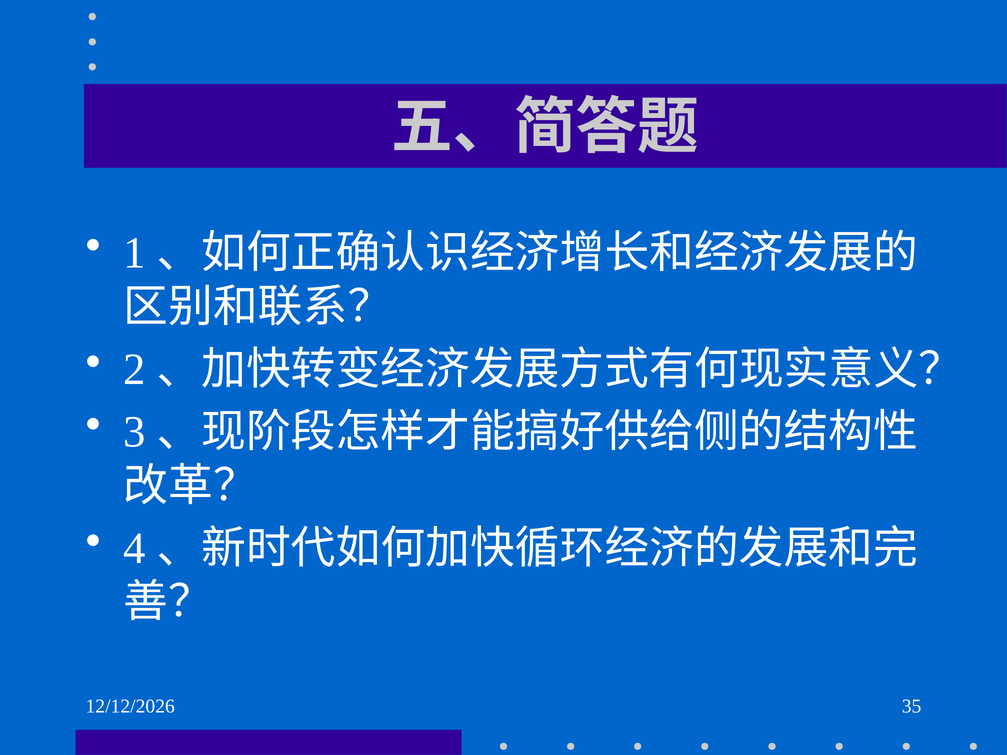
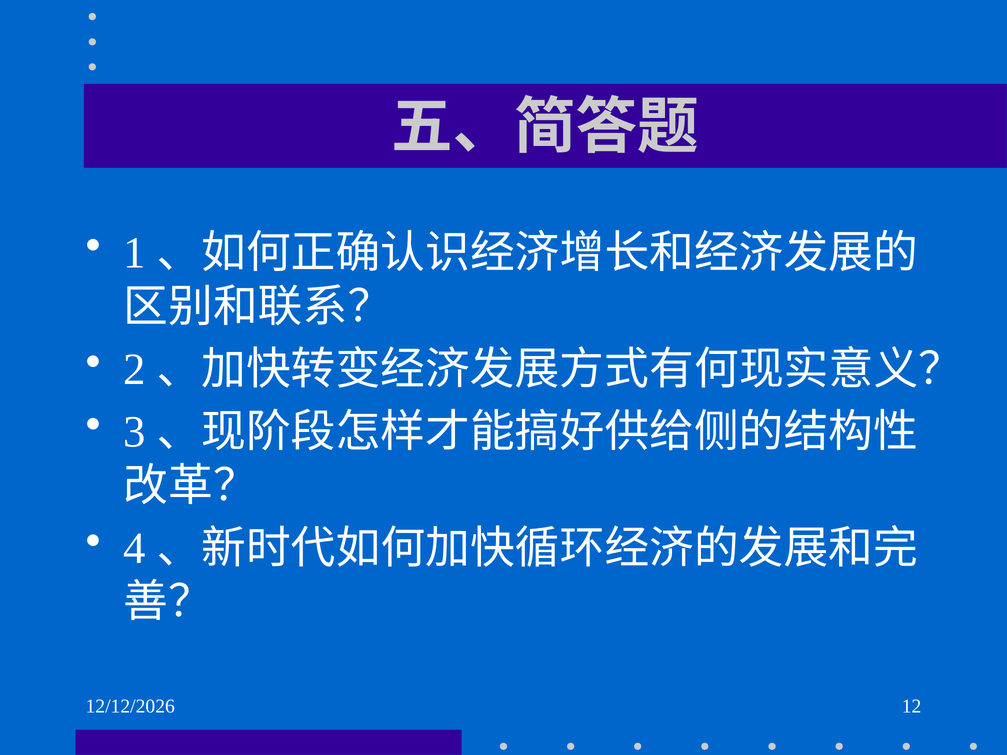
35: 35 -> 12
